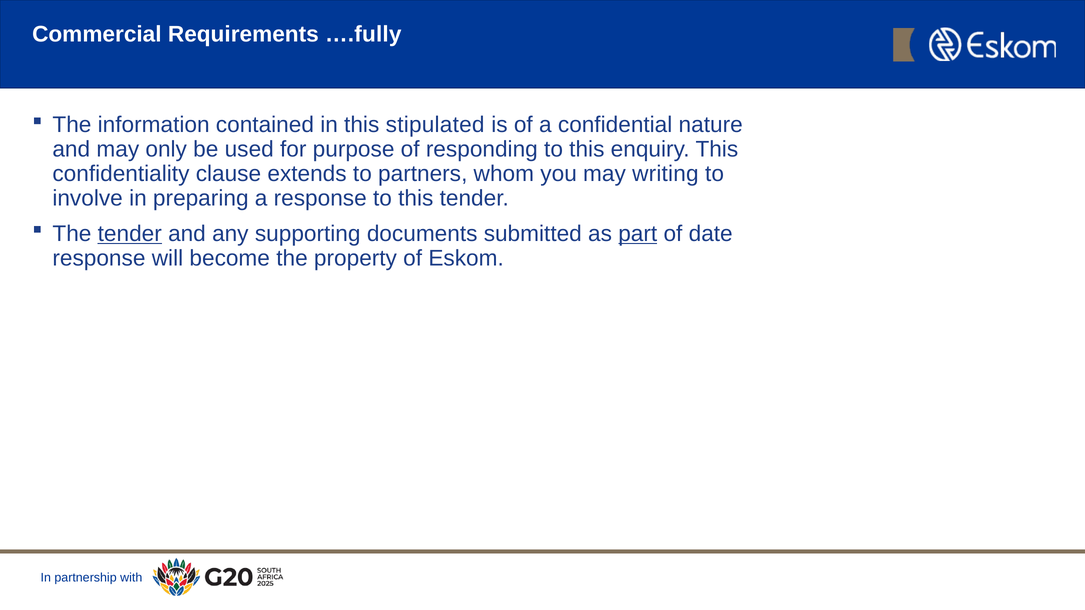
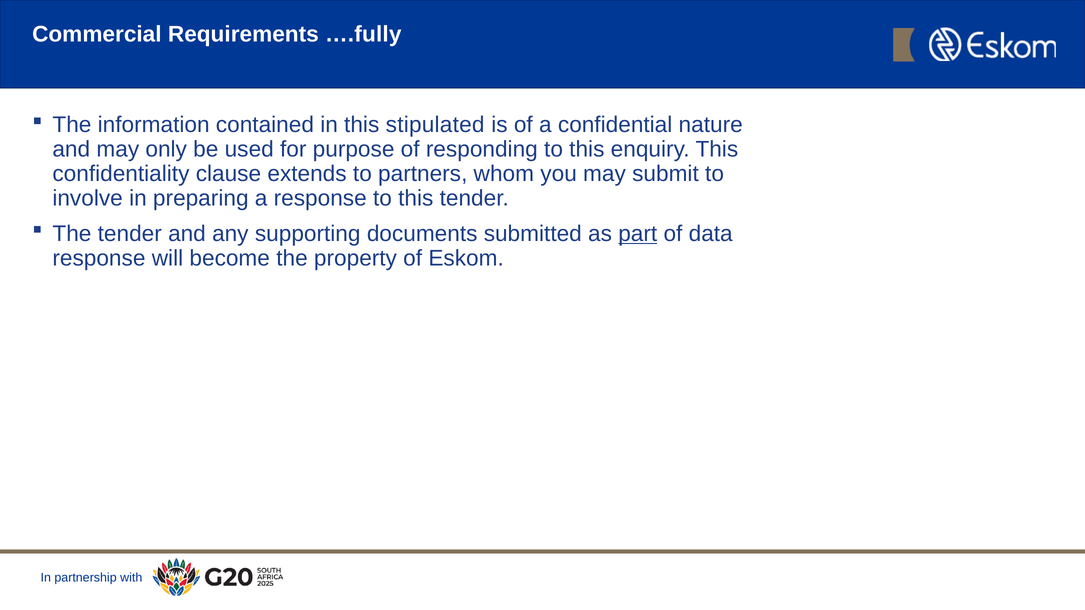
writing: writing -> submit
tender at (130, 234) underline: present -> none
date: date -> data
